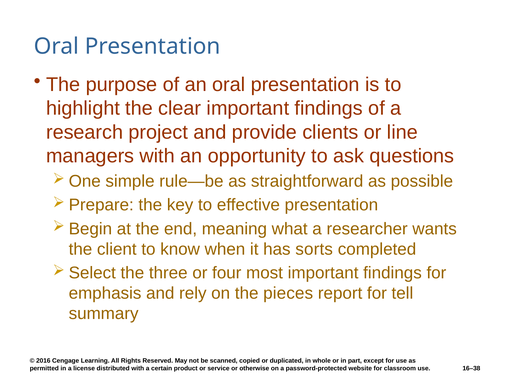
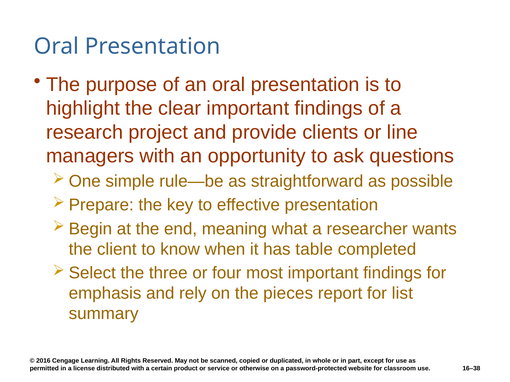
sorts: sorts -> table
tell: tell -> list
